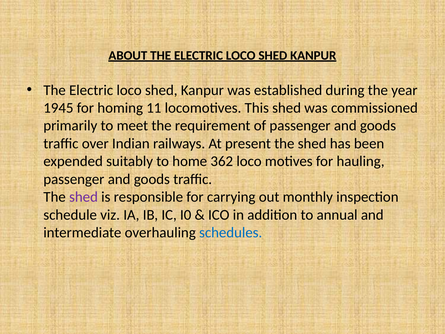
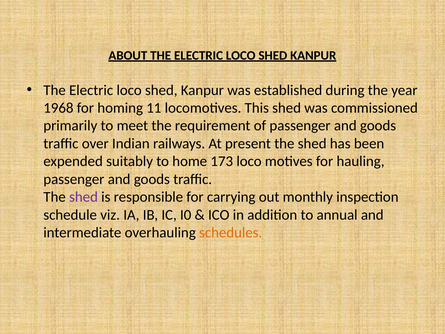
1945: 1945 -> 1968
362: 362 -> 173
schedules colour: blue -> orange
